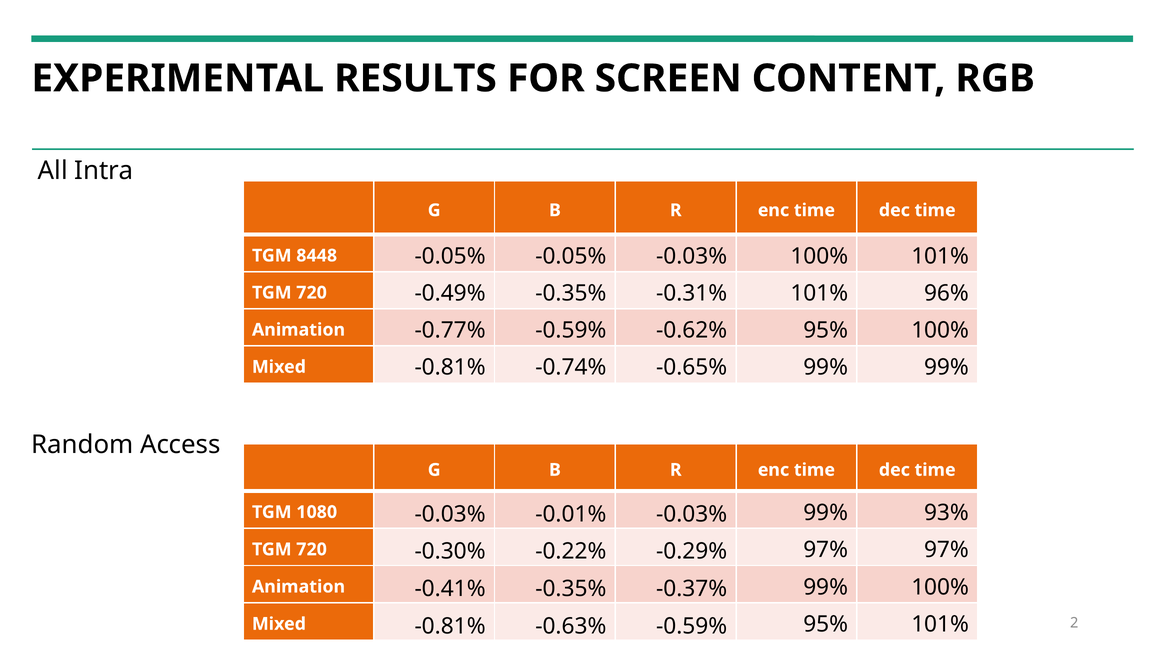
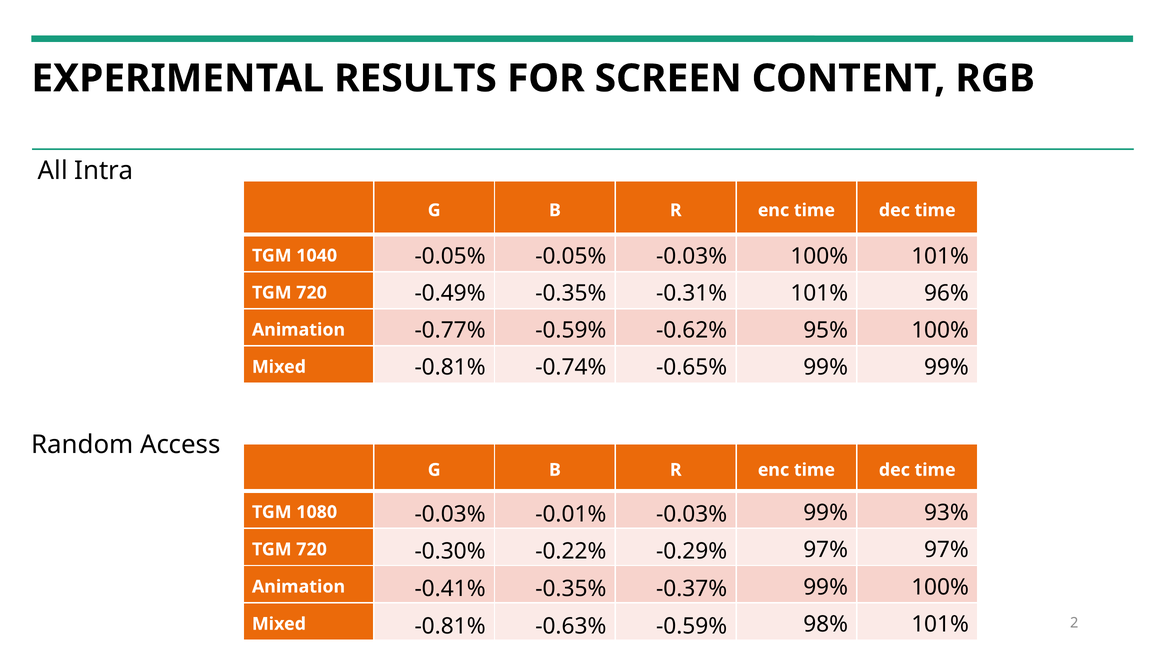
8448: 8448 -> 1040
-0.59% 95%: 95% -> 98%
